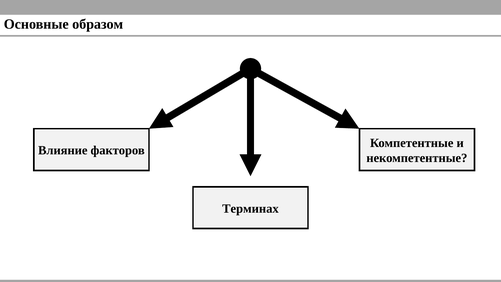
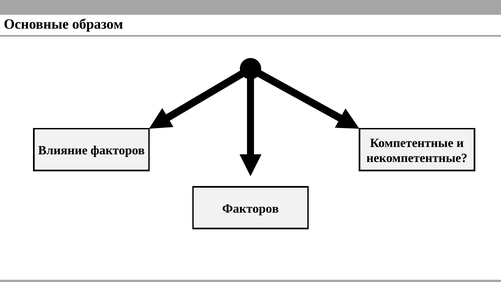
Терминах at (250, 209): Терминах -> Факторов
